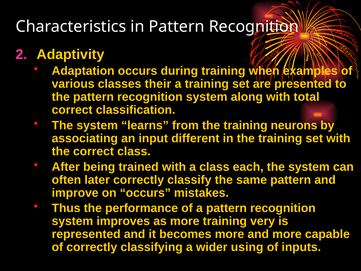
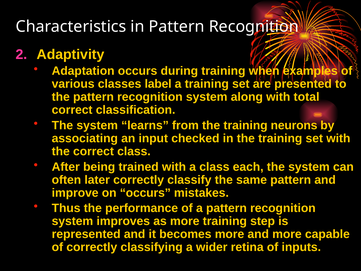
their: their -> label
different: different -> checked
very: very -> step
using: using -> retina
